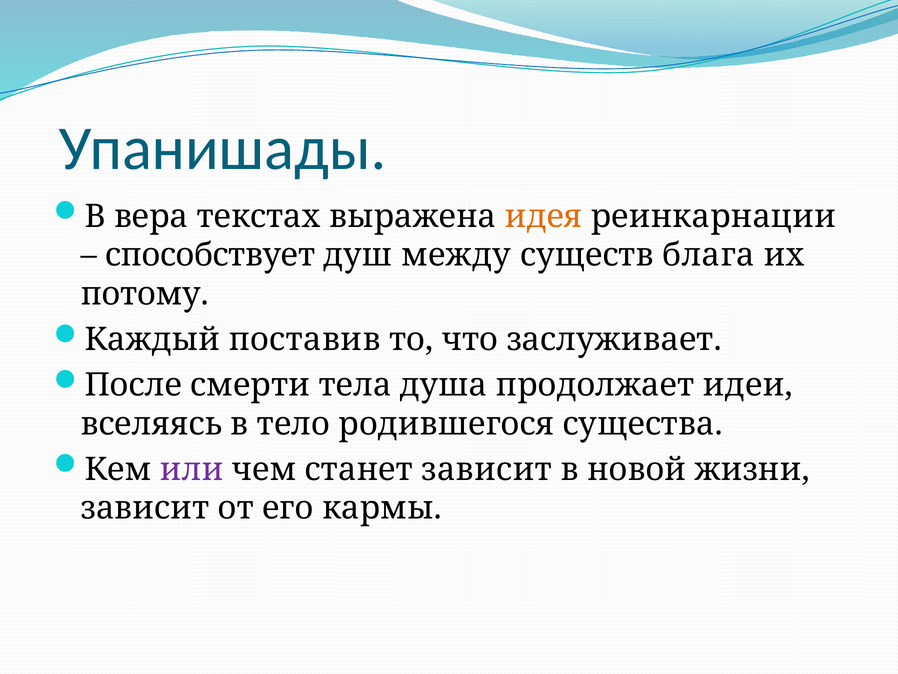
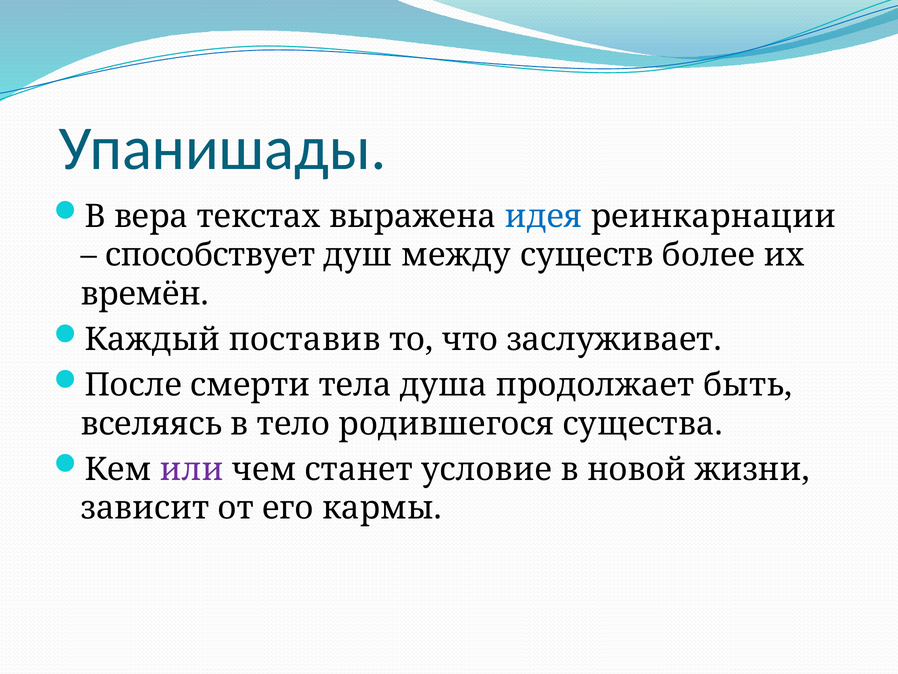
идея colour: orange -> blue
блага: блага -> более
потому: потому -> времён
идеи: идеи -> быть
станет зависит: зависит -> условие
